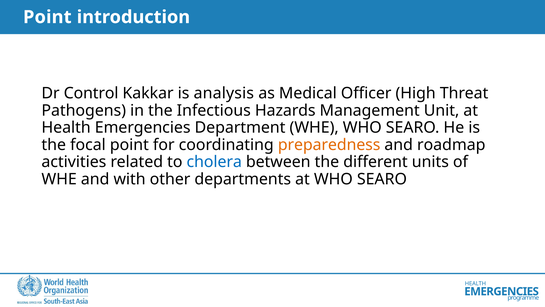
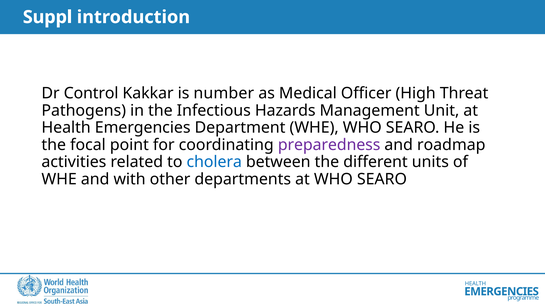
Point at (47, 17): Point -> Suppl
analysis: analysis -> number
preparedness colour: orange -> purple
